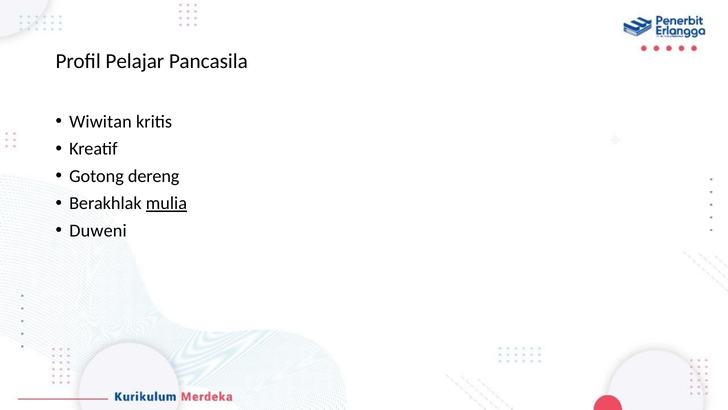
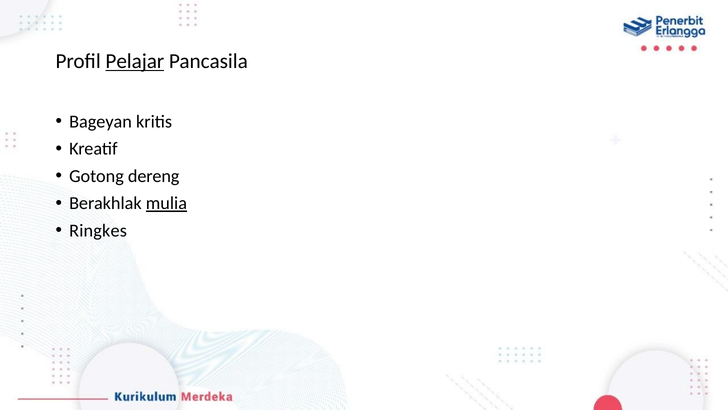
Pelajar underline: none -> present
Wiwitan: Wiwitan -> Bageyan
Duweni: Duweni -> Ringkes
